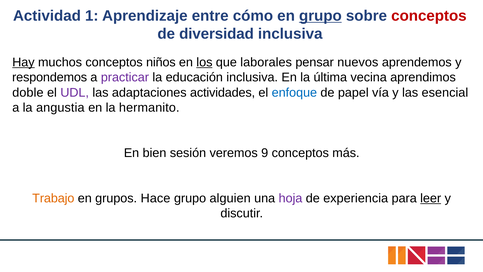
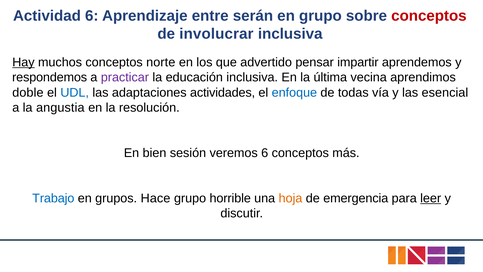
Actividad 1: 1 -> 6
cómo: cómo -> serán
grupo at (320, 16) underline: present -> none
diversidad: diversidad -> involucrar
niños: niños -> norte
los underline: present -> none
laborales: laborales -> advertido
nuevos: nuevos -> impartir
UDL colour: purple -> blue
papel: papel -> todas
hermanito: hermanito -> resolución
veremos 9: 9 -> 6
Trabajo colour: orange -> blue
alguien: alguien -> horrible
hoja colour: purple -> orange
experiencia: experiencia -> emergencia
